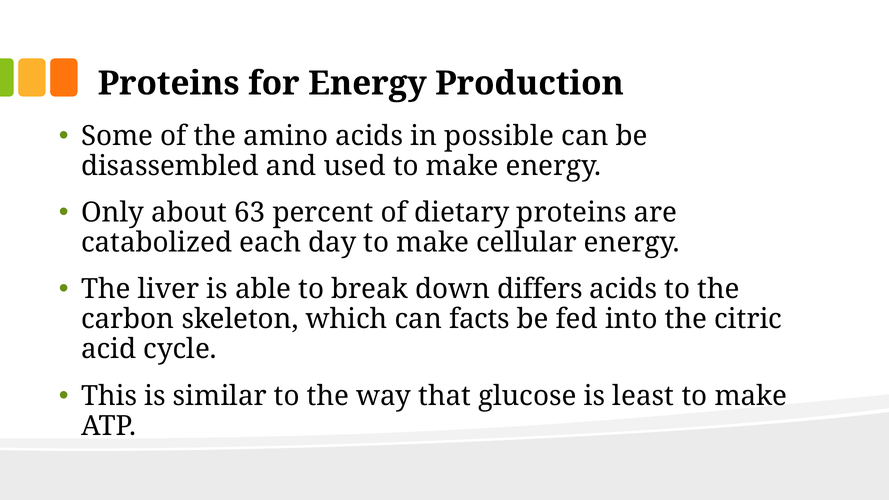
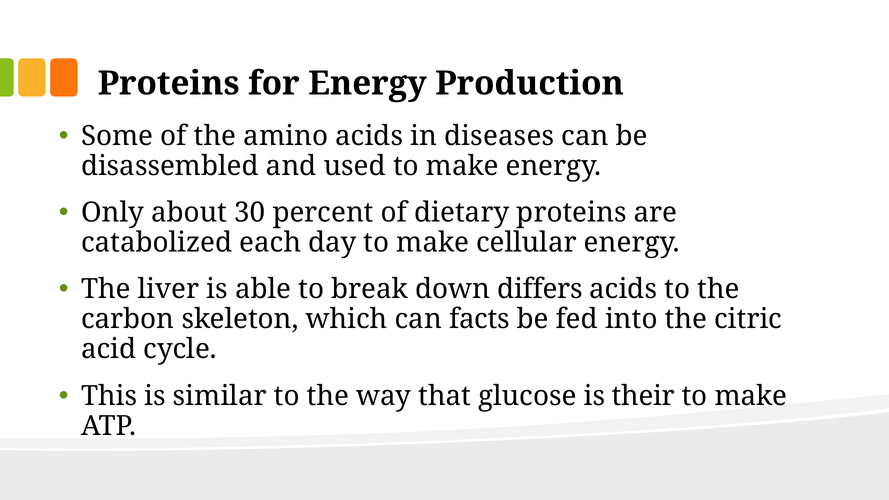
possible: possible -> diseases
63: 63 -> 30
least: least -> their
